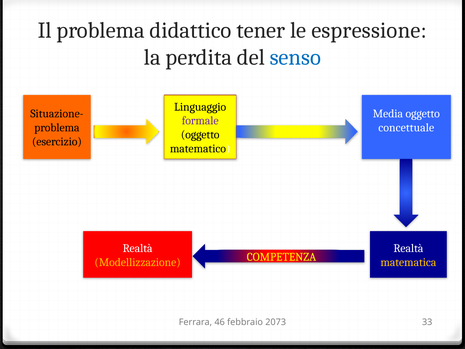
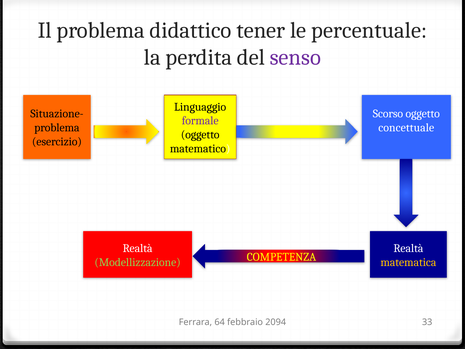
espressione: espressione -> percentuale
senso colour: blue -> purple
Media: Media -> Scorso
Modellizzazione colour: yellow -> light green
46: 46 -> 64
2073: 2073 -> 2094
